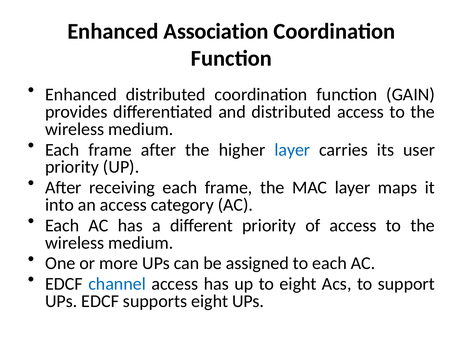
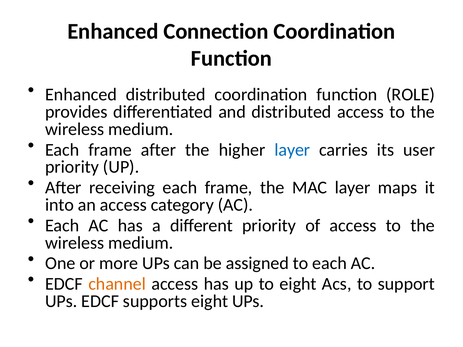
Association: Association -> Connection
GAIN: GAIN -> ROLE
channel colour: blue -> orange
